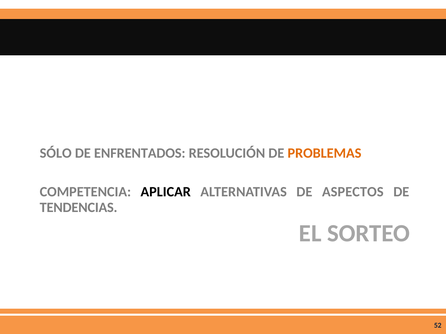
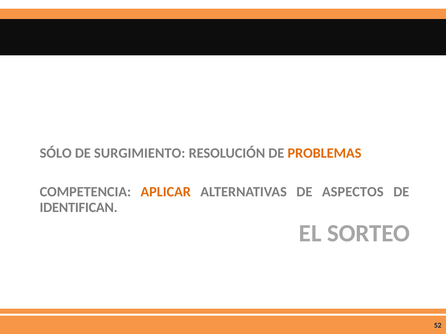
ENFRENTADOS: ENFRENTADOS -> SURGIMIENTO
APLICAR colour: black -> orange
TENDENCIAS: TENDENCIAS -> IDENTIFICAN
